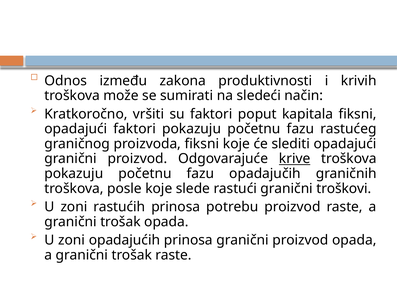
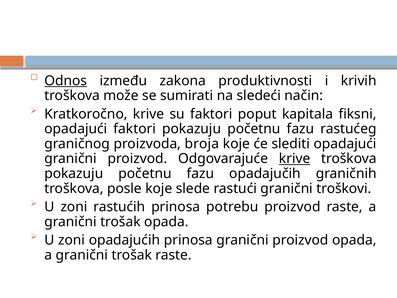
Odnos underline: none -> present
Kratkoročno vršiti: vršiti -> krive
proizvoda fiksni: fiksni -> broja
